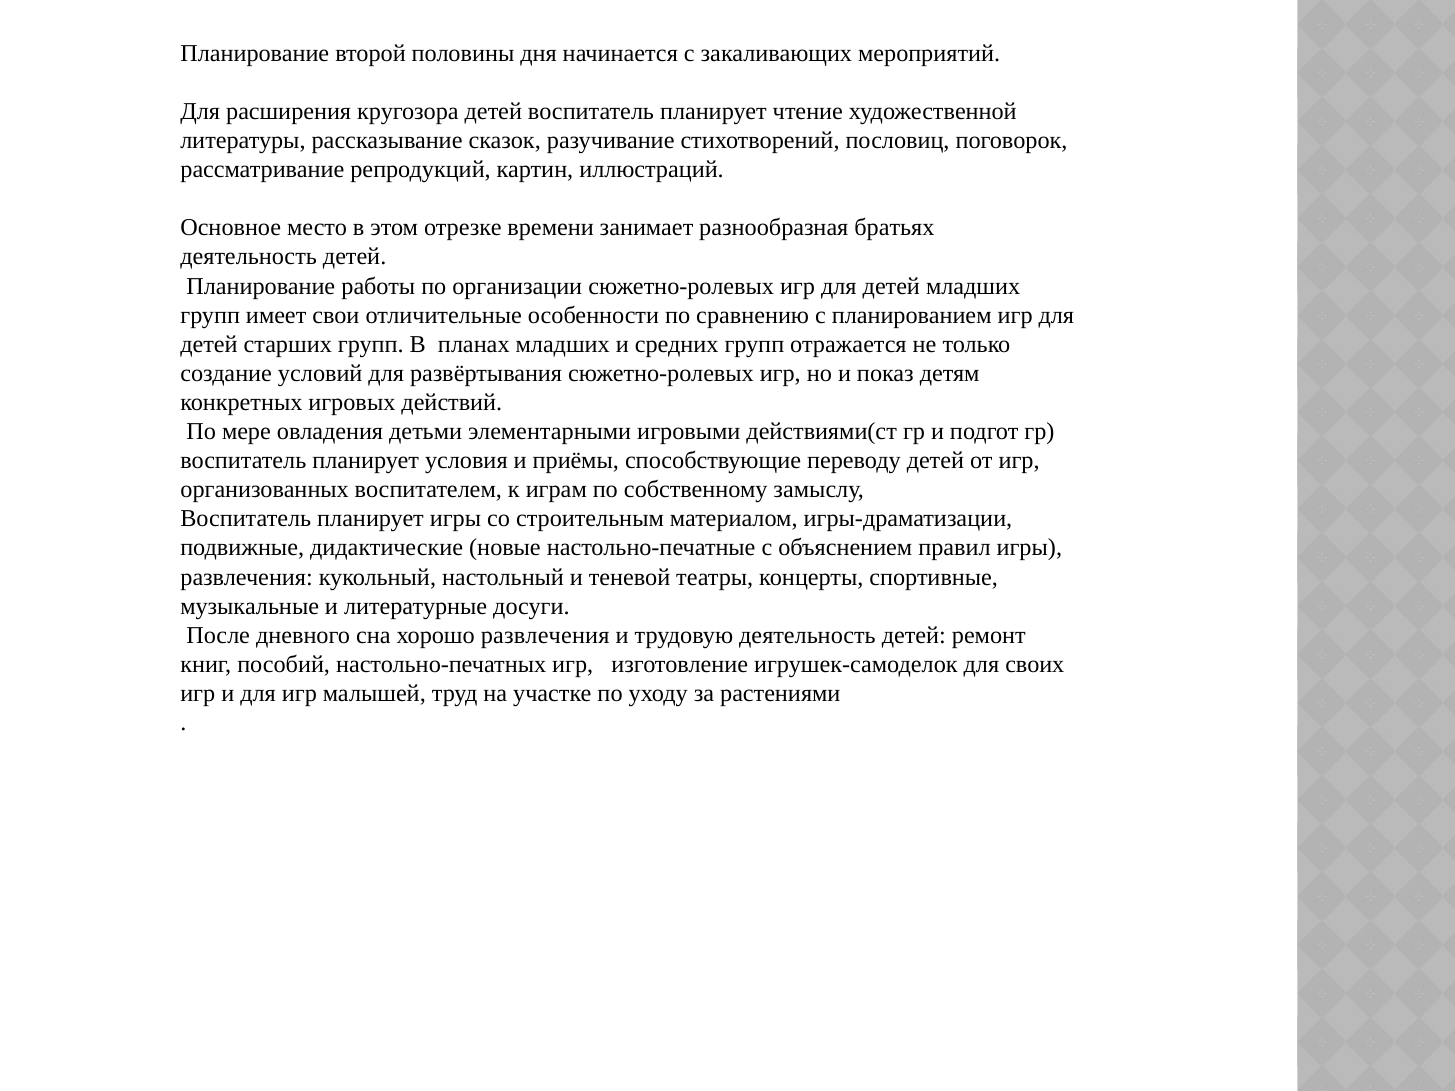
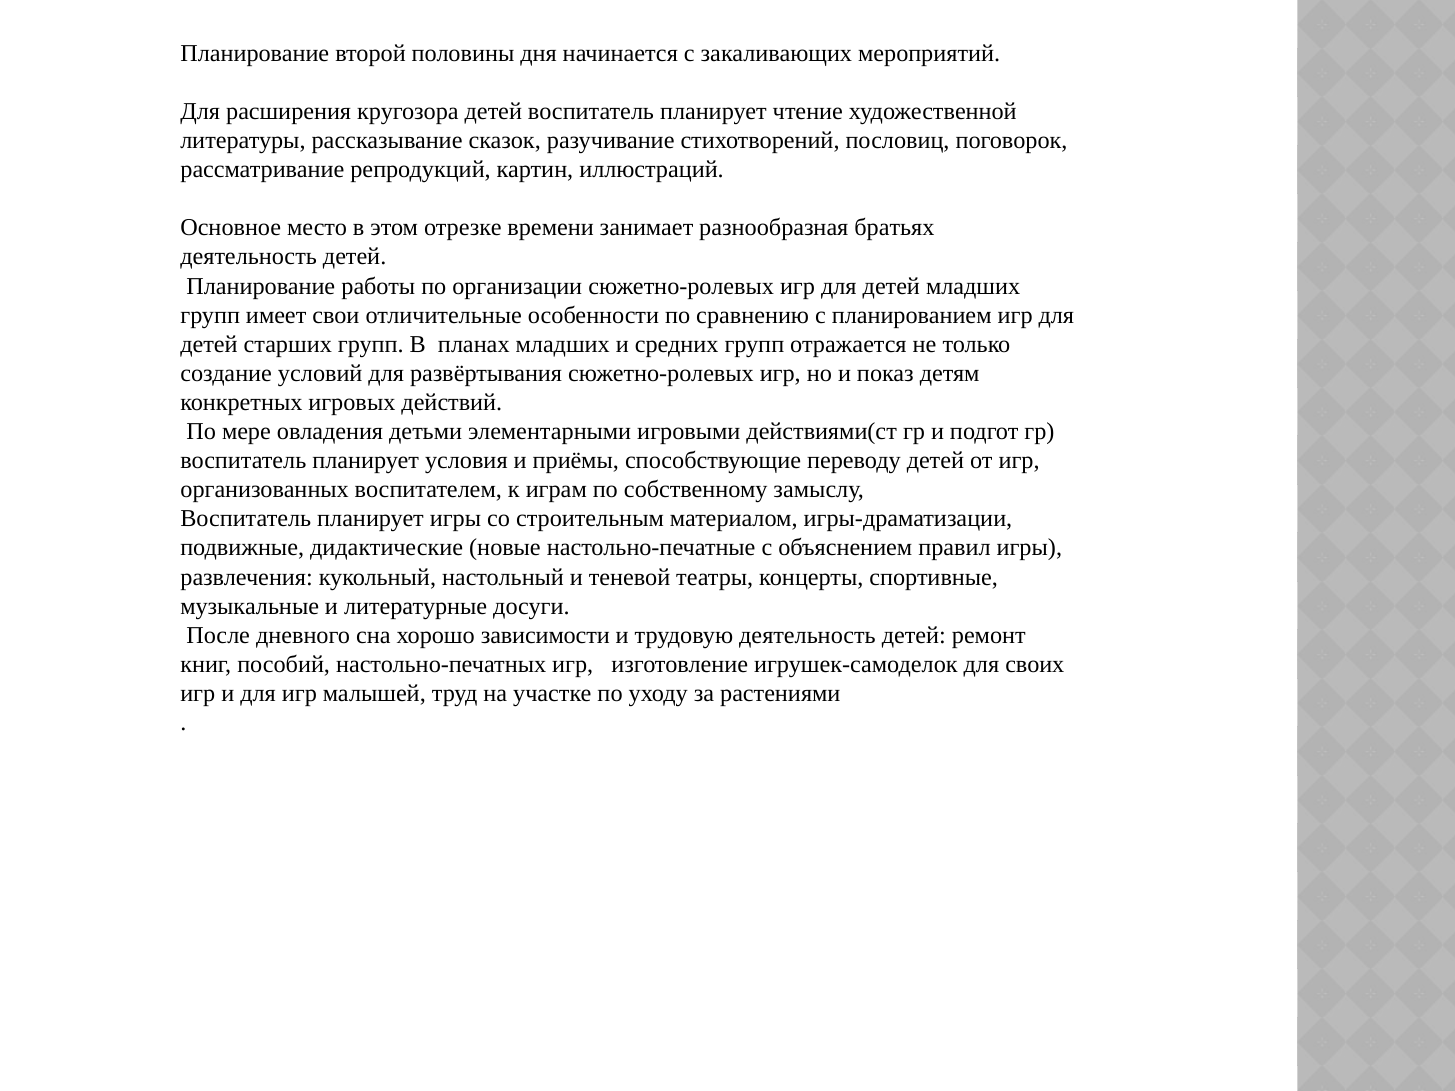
хорошо развлечения: развлечения -> зависимости
